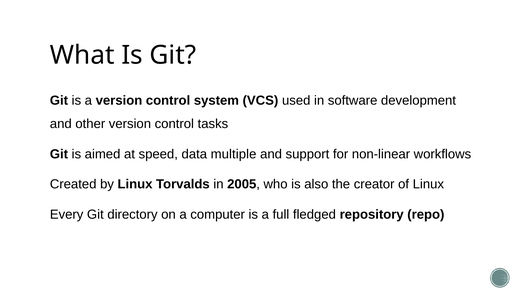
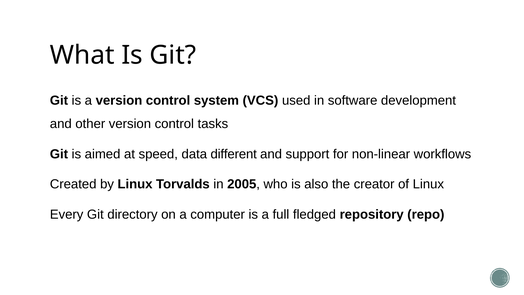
multiple: multiple -> different
